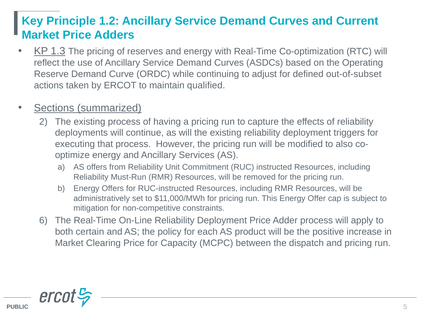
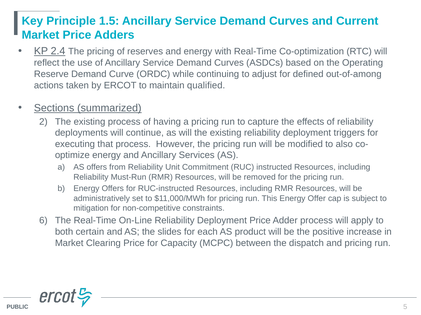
1.2: 1.2 -> 1.5
1.3: 1.3 -> 2.4
out-of-subset: out-of-subset -> out-of-among
policy: policy -> slides
